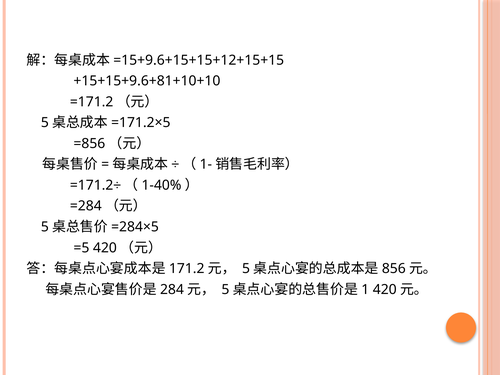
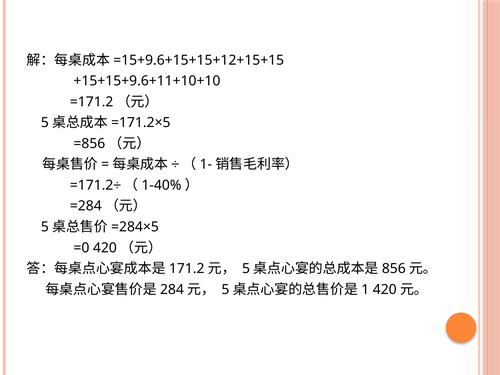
+15+15+9.6+81+10+10: +15+15+9.6+81+10+10 -> +15+15+9.6+11+10+10
=5: =5 -> =0
